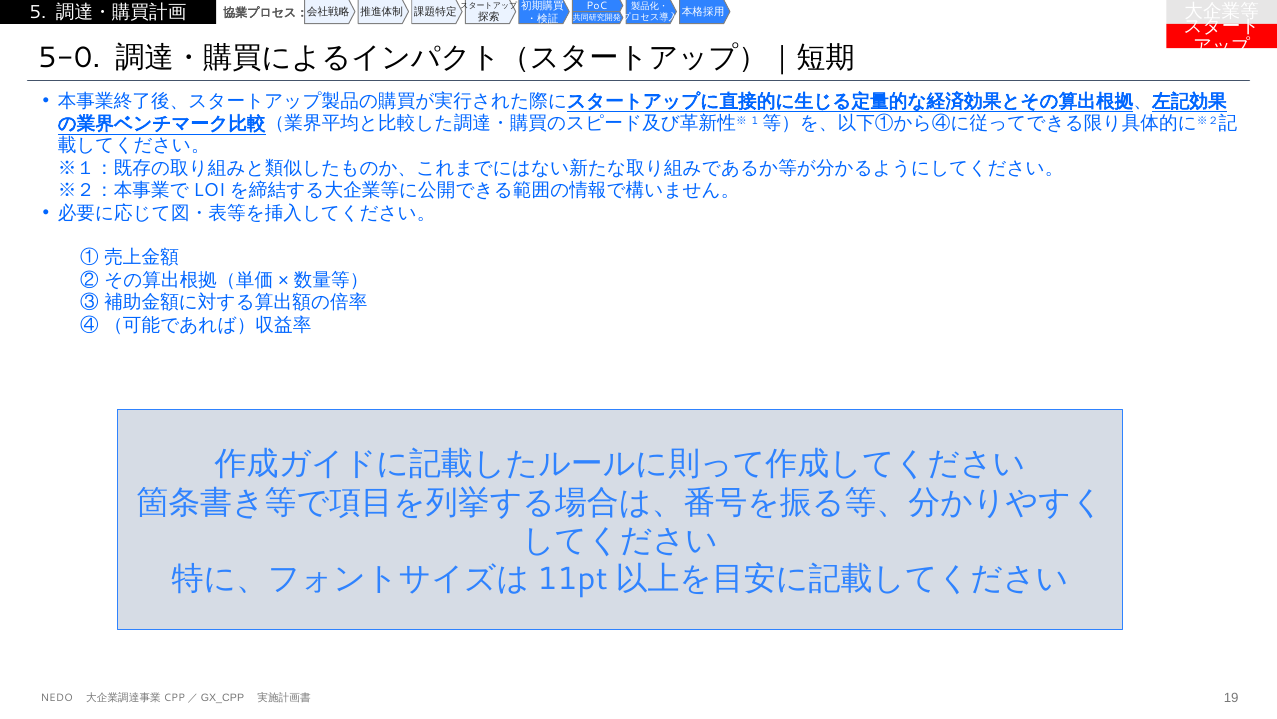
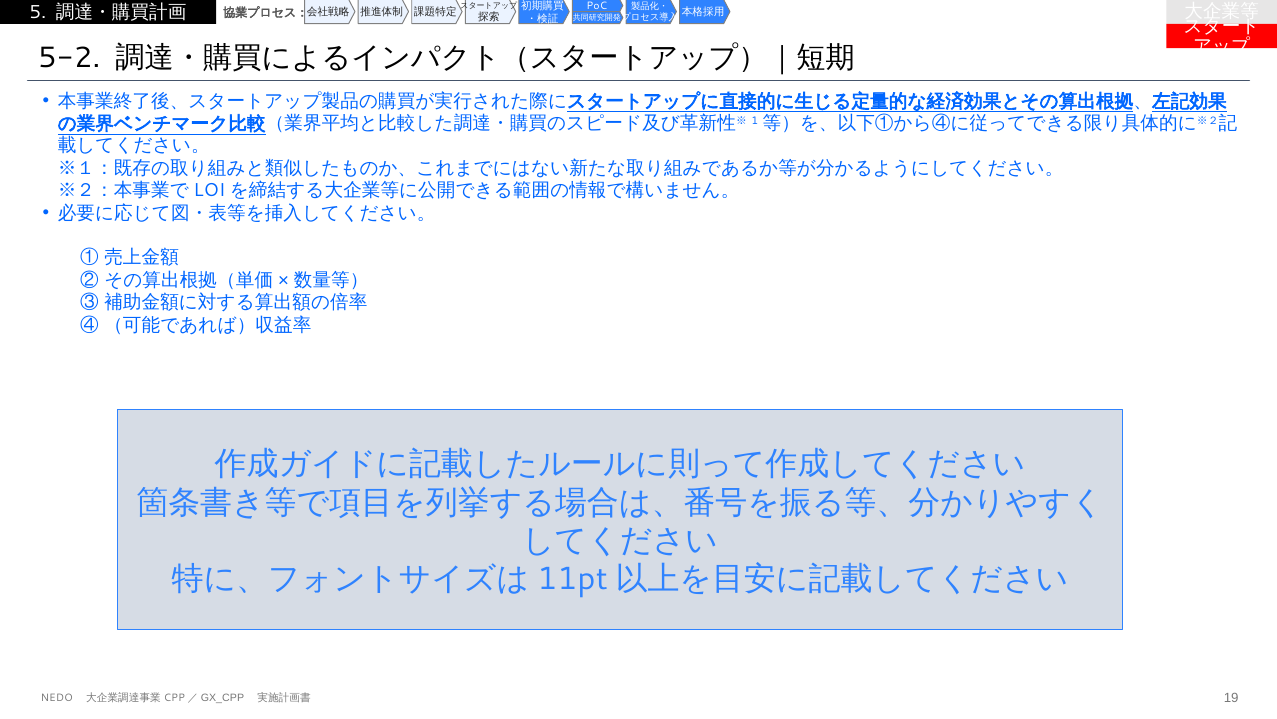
5-0: 5-0 -> 5-2
